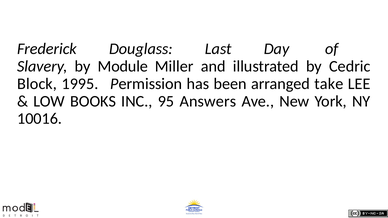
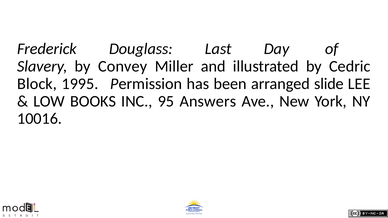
Module: Module -> Convey
take: take -> slide
